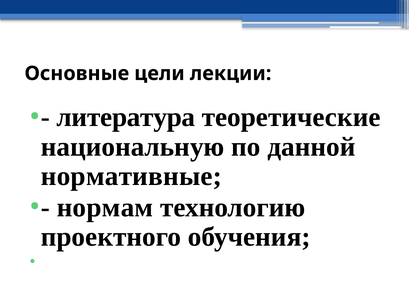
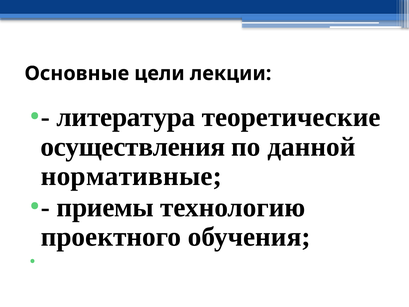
национальную: национальную -> осуществления
нормам: нормам -> приемы
